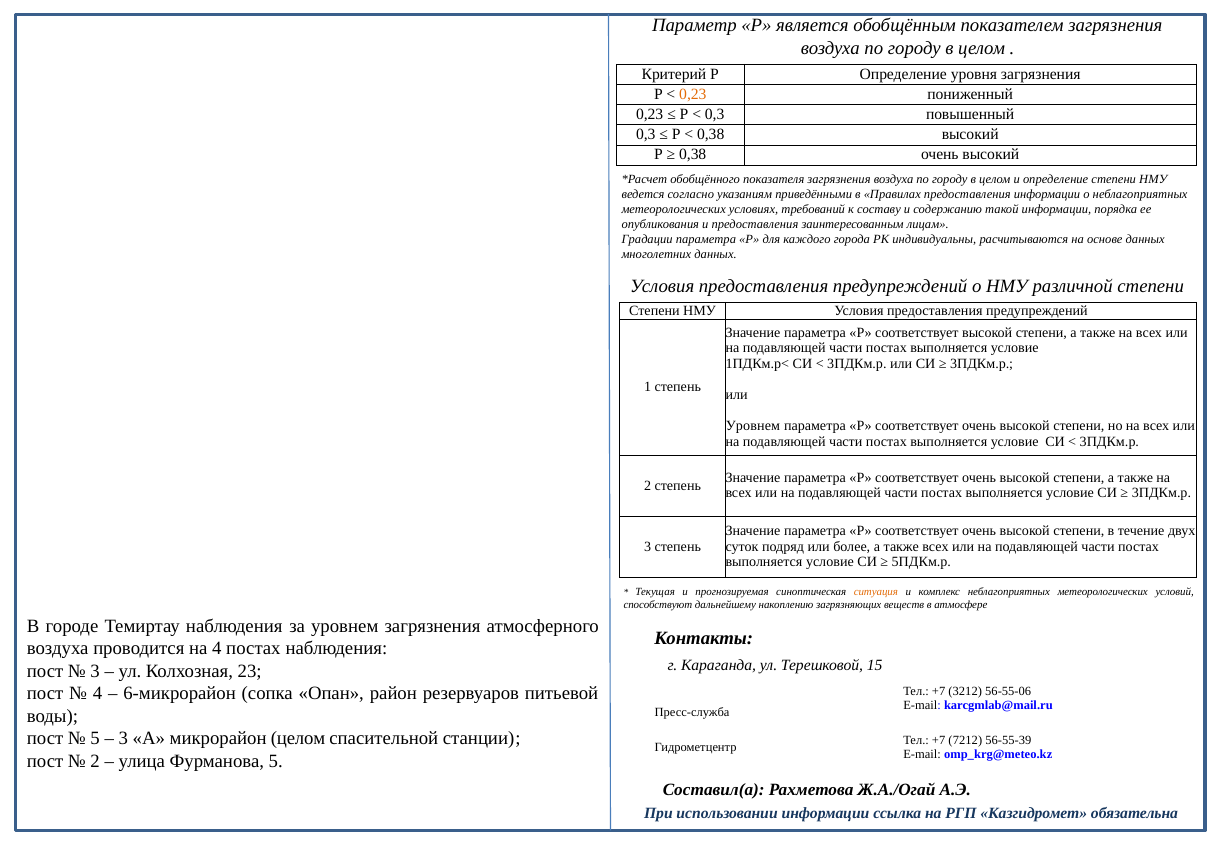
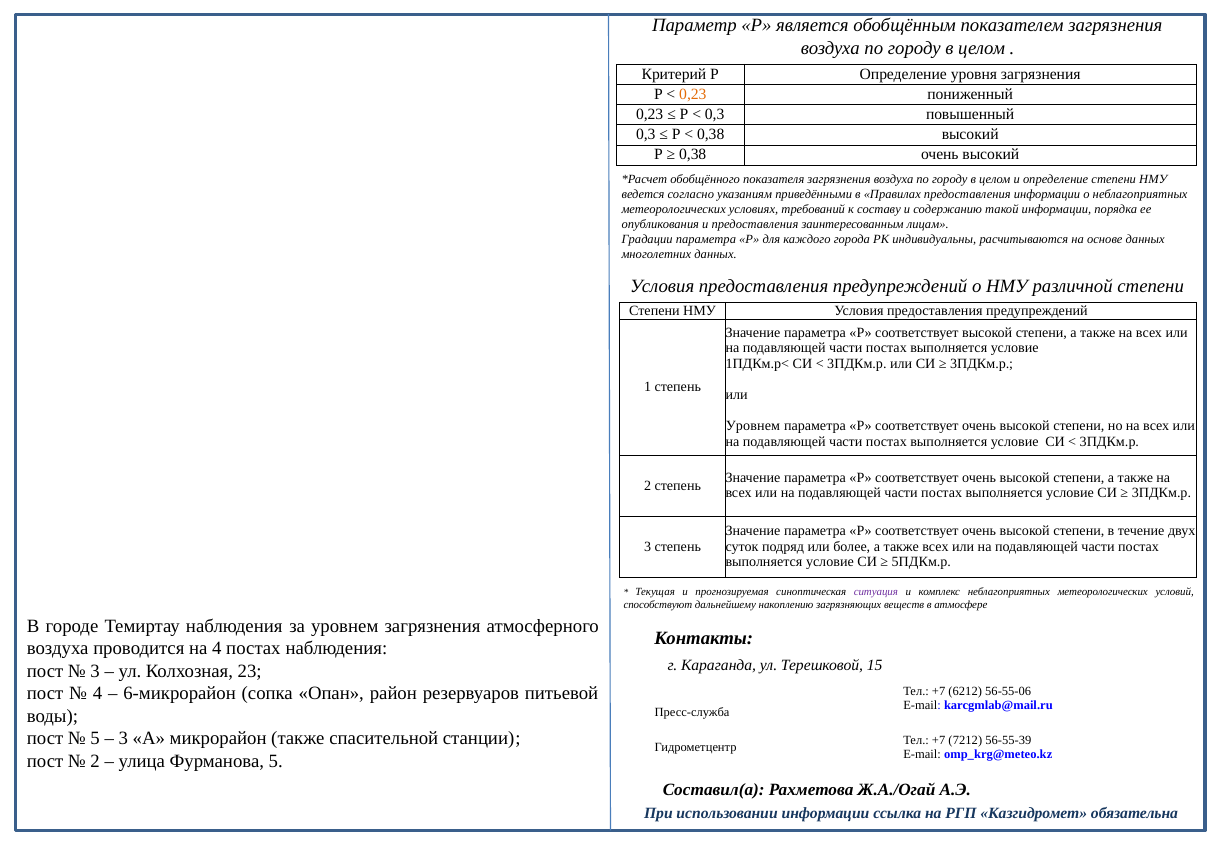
ситуация colour: orange -> purple
3212: 3212 -> 6212
микрорайон целом: целом -> также
